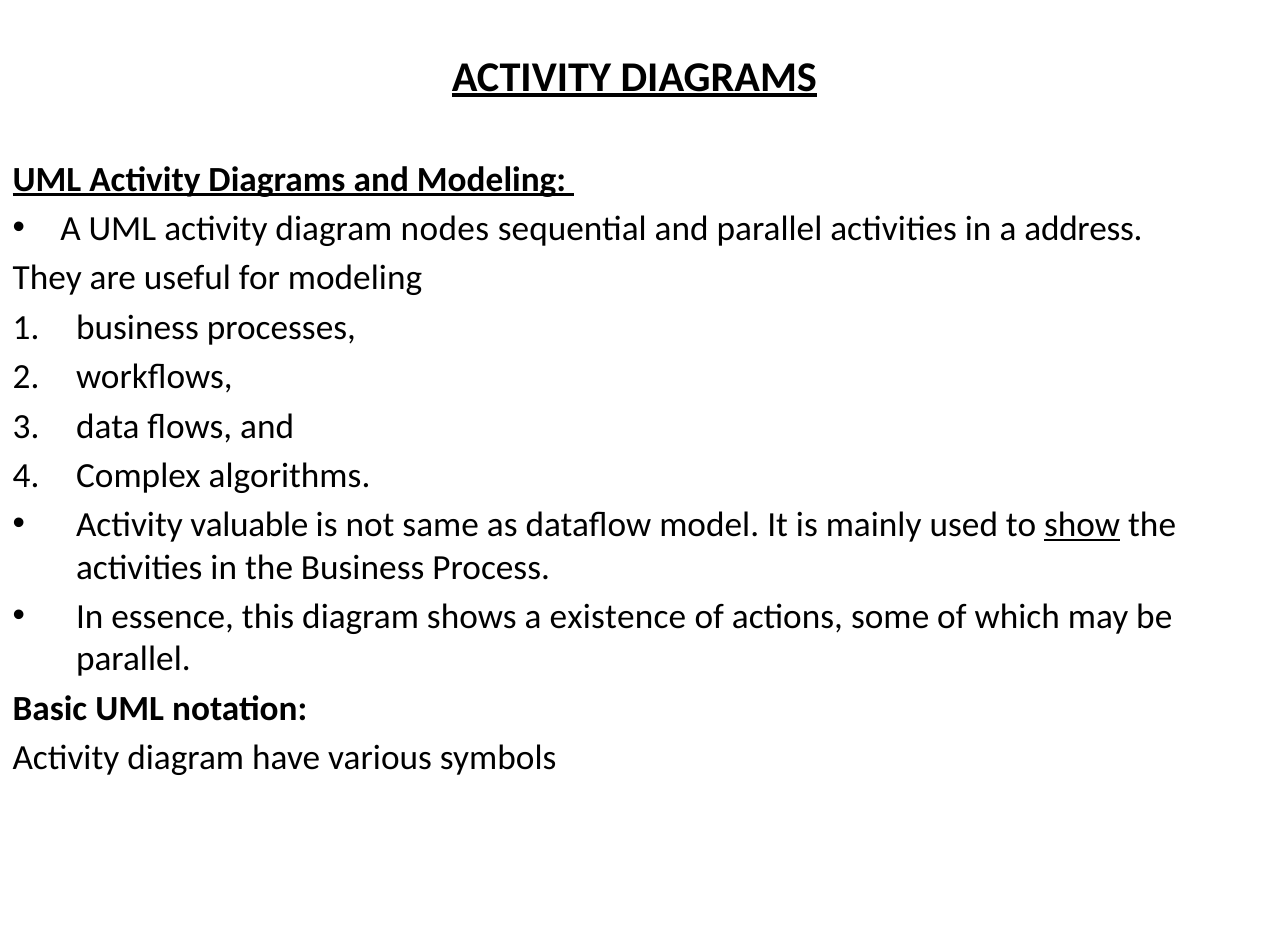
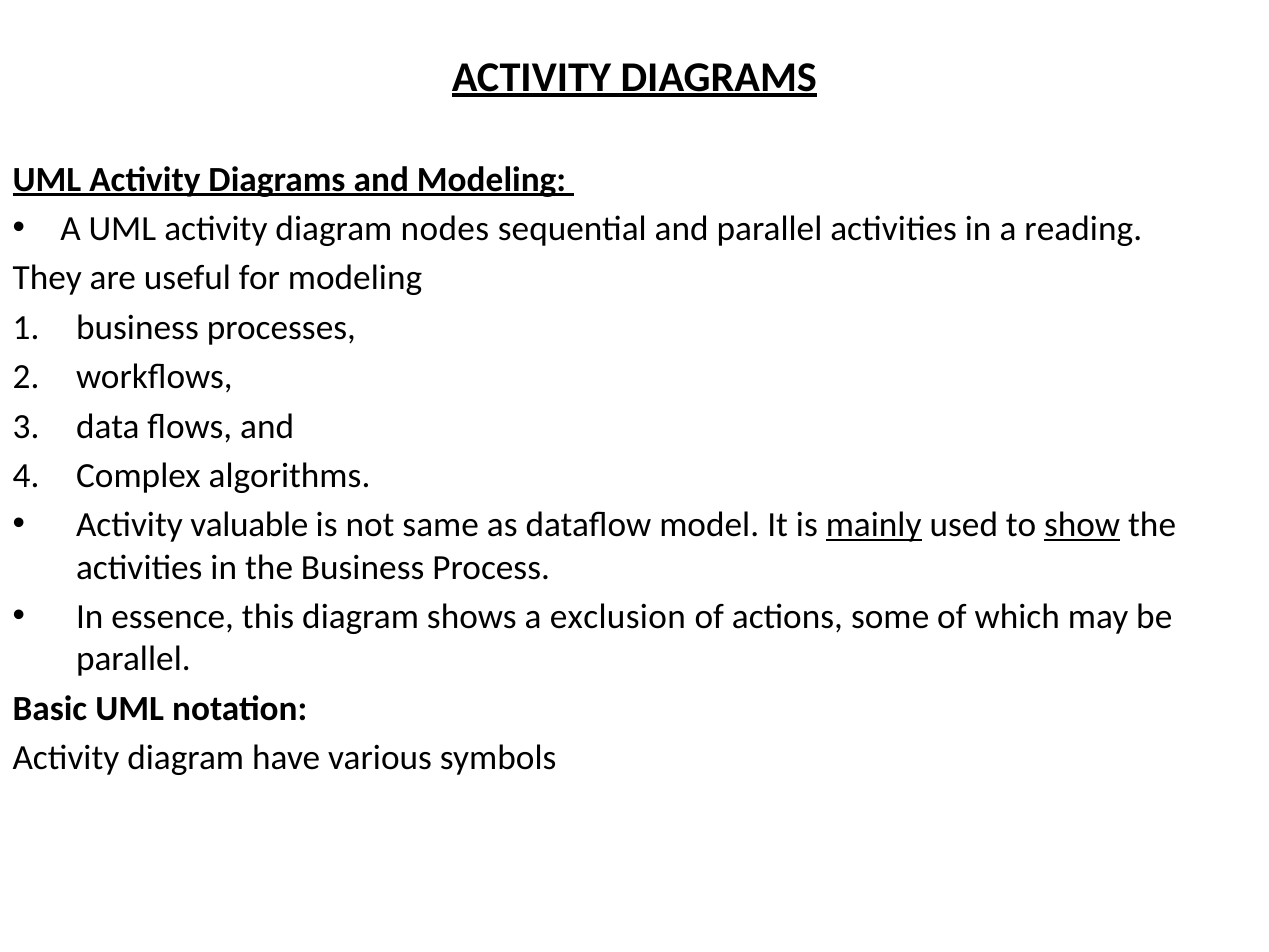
address: address -> reading
mainly underline: none -> present
existence: existence -> exclusion
